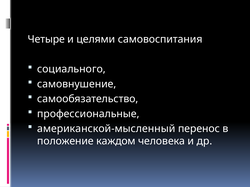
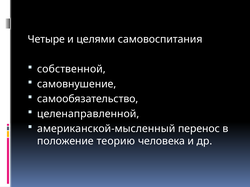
социального: социального -> собственной
профессиональные: профессиональные -> целенаправленной
каждом: каждом -> теорию
